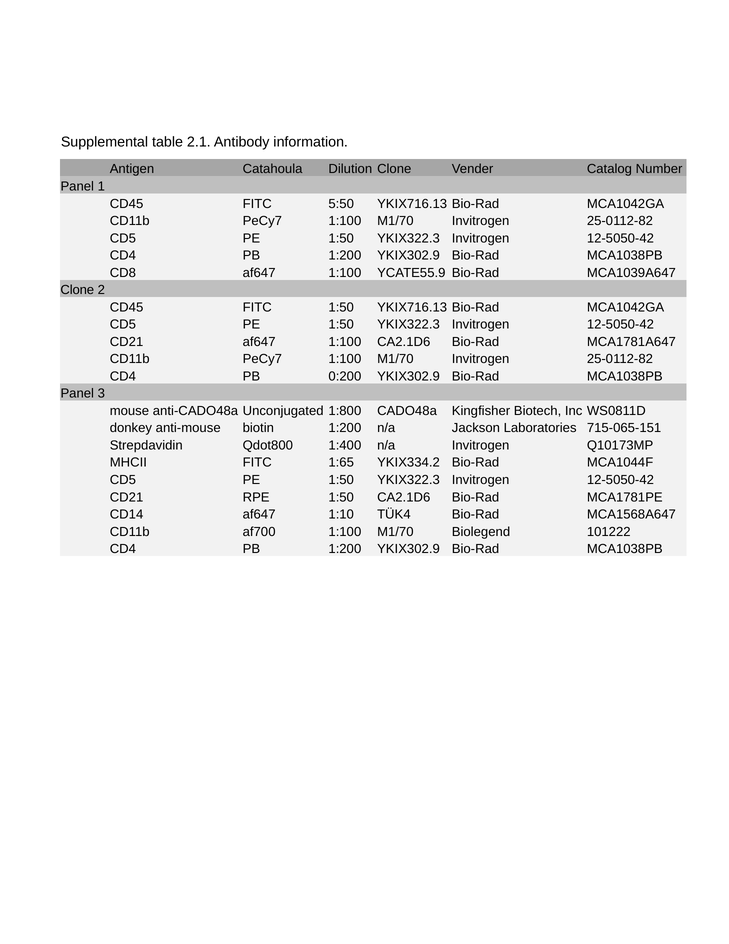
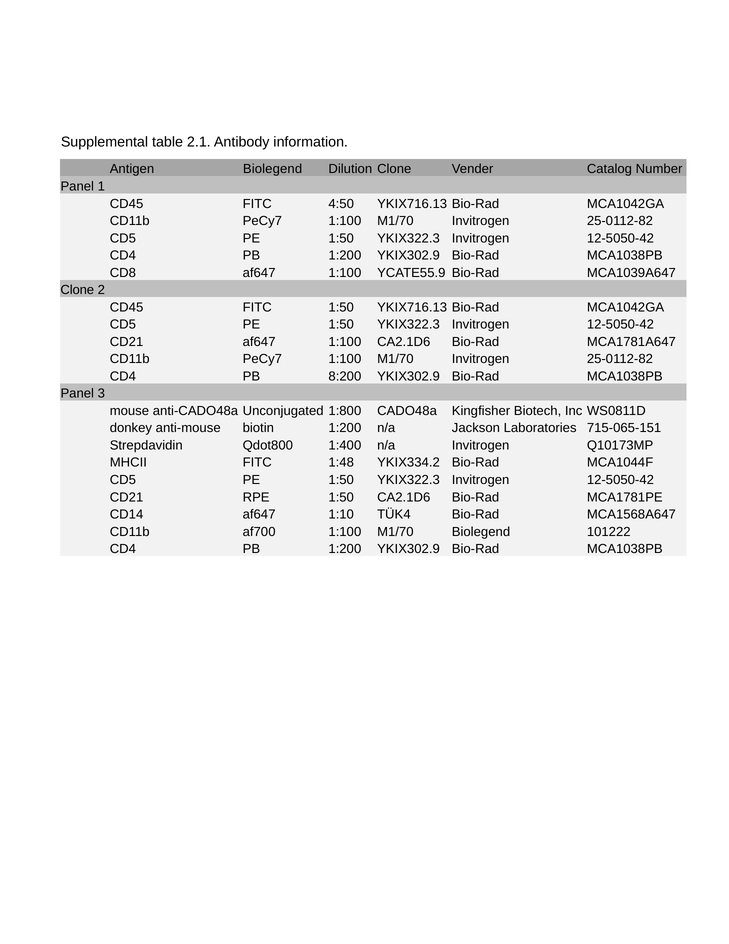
Antigen Catahoula: Catahoula -> Biolegend
5:50: 5:50 -> 4:50
0:200: 0:200 -> 8:200
1:65: 1:65 -> 1:48
